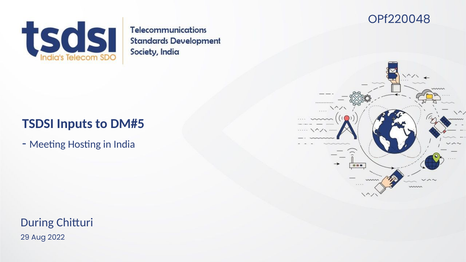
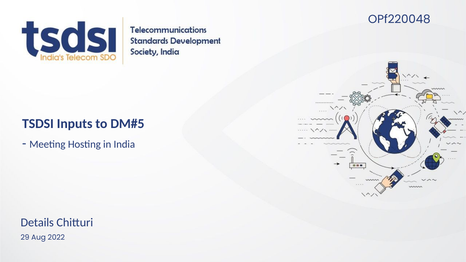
During: During -> Details
